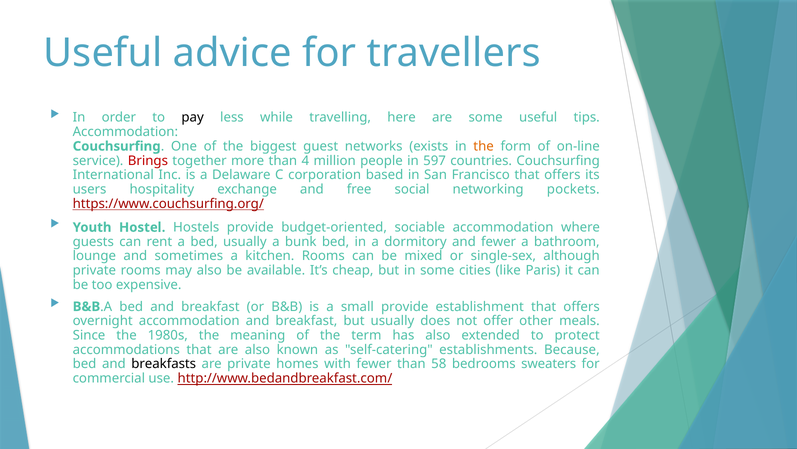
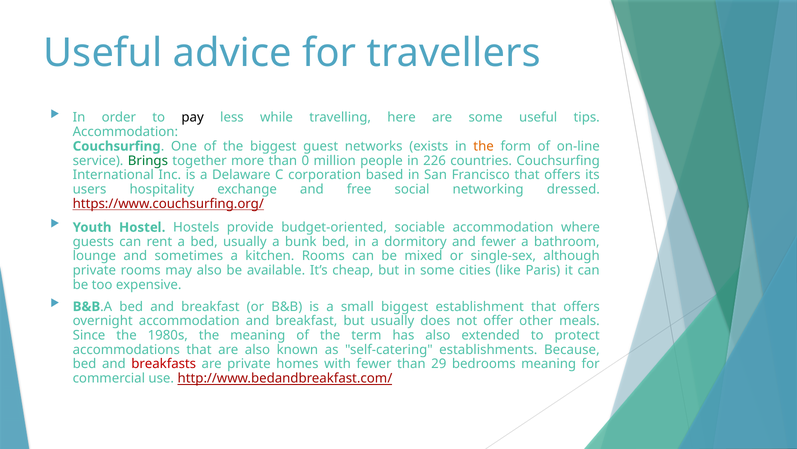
Brings colour: red -> green
4: 4 -> 0
597: 597 -> 226
pockets: pockets -> dressed
small provide: provide -> biggest
breakfasts colour: black -> red
58: 58 -> 29
bedrooms sweaters: sweaters -> meaning
